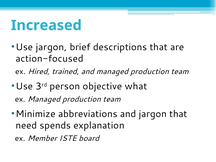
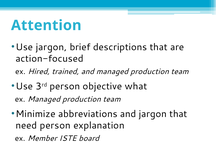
Increased: Increased -> Attention
need spends: spends -> person
